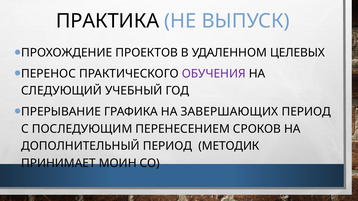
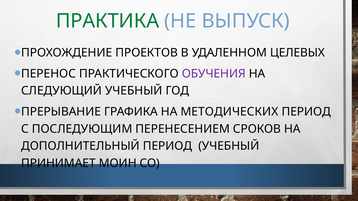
ПРАКТИКА colour: black -> green
ЗАВЕРШАЮЩИХ: ЗАВЕРШАЮЩИХ -> МЕТОДИЧЕСКИХ
ПЕРИОД МЕТОДИК: МЕТОДИК -> УЧЕБНЫЙ
